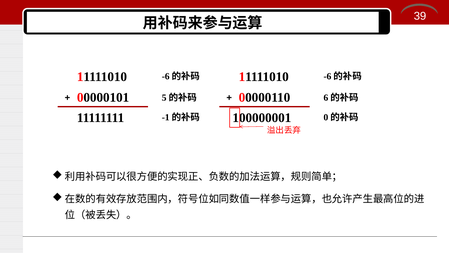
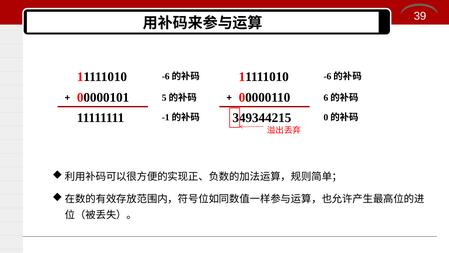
100000001: 100000001 -> 349344215
